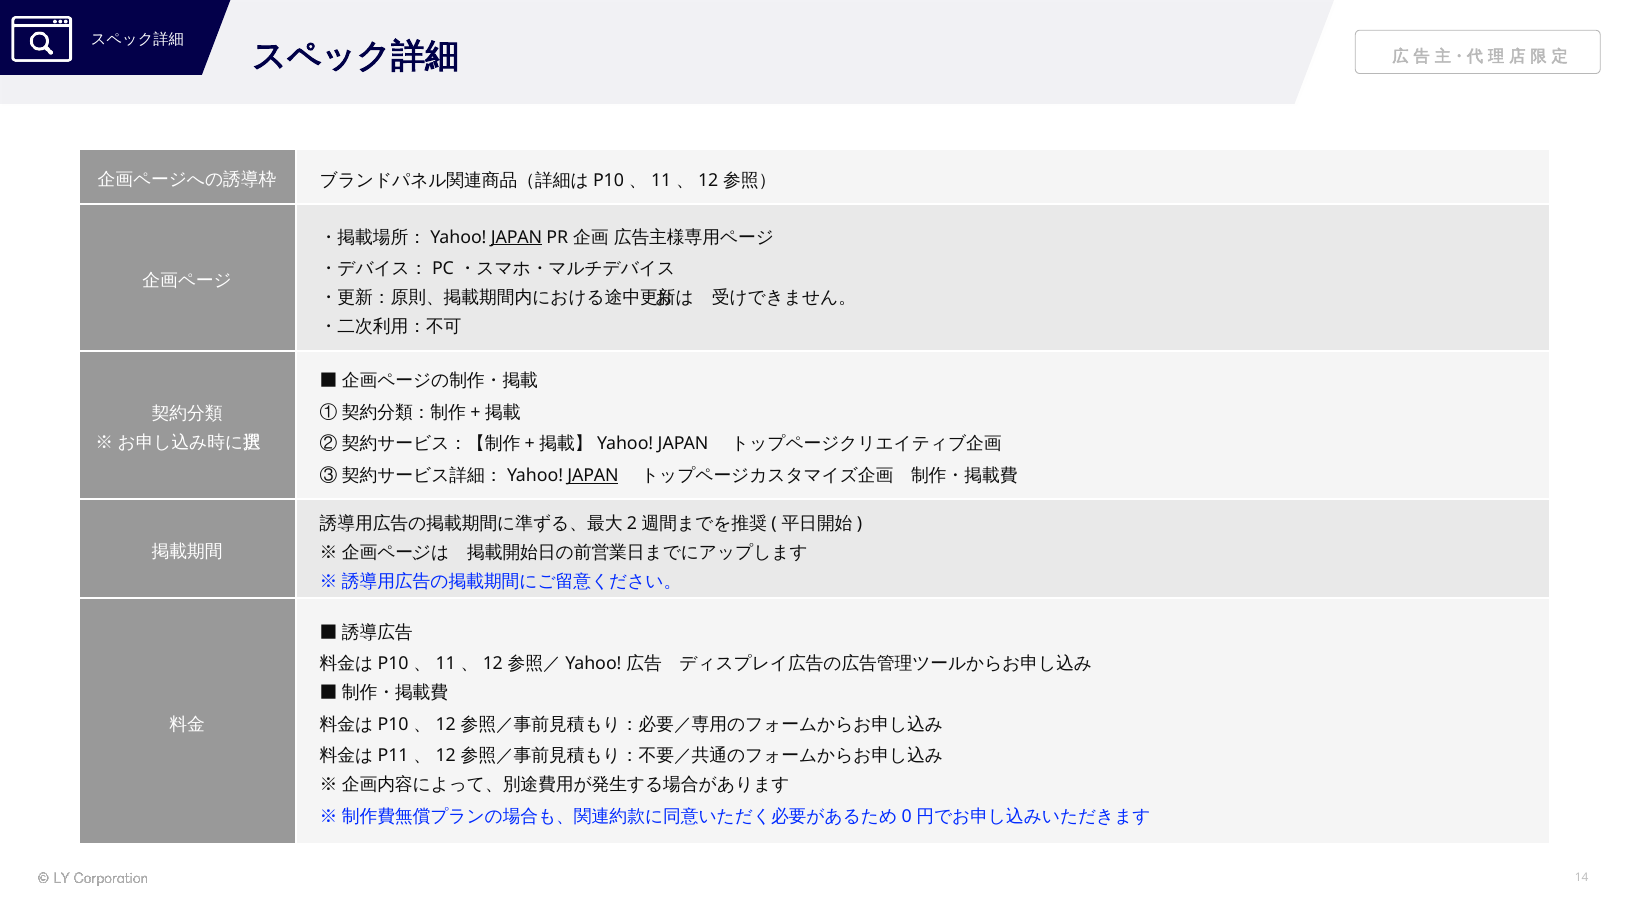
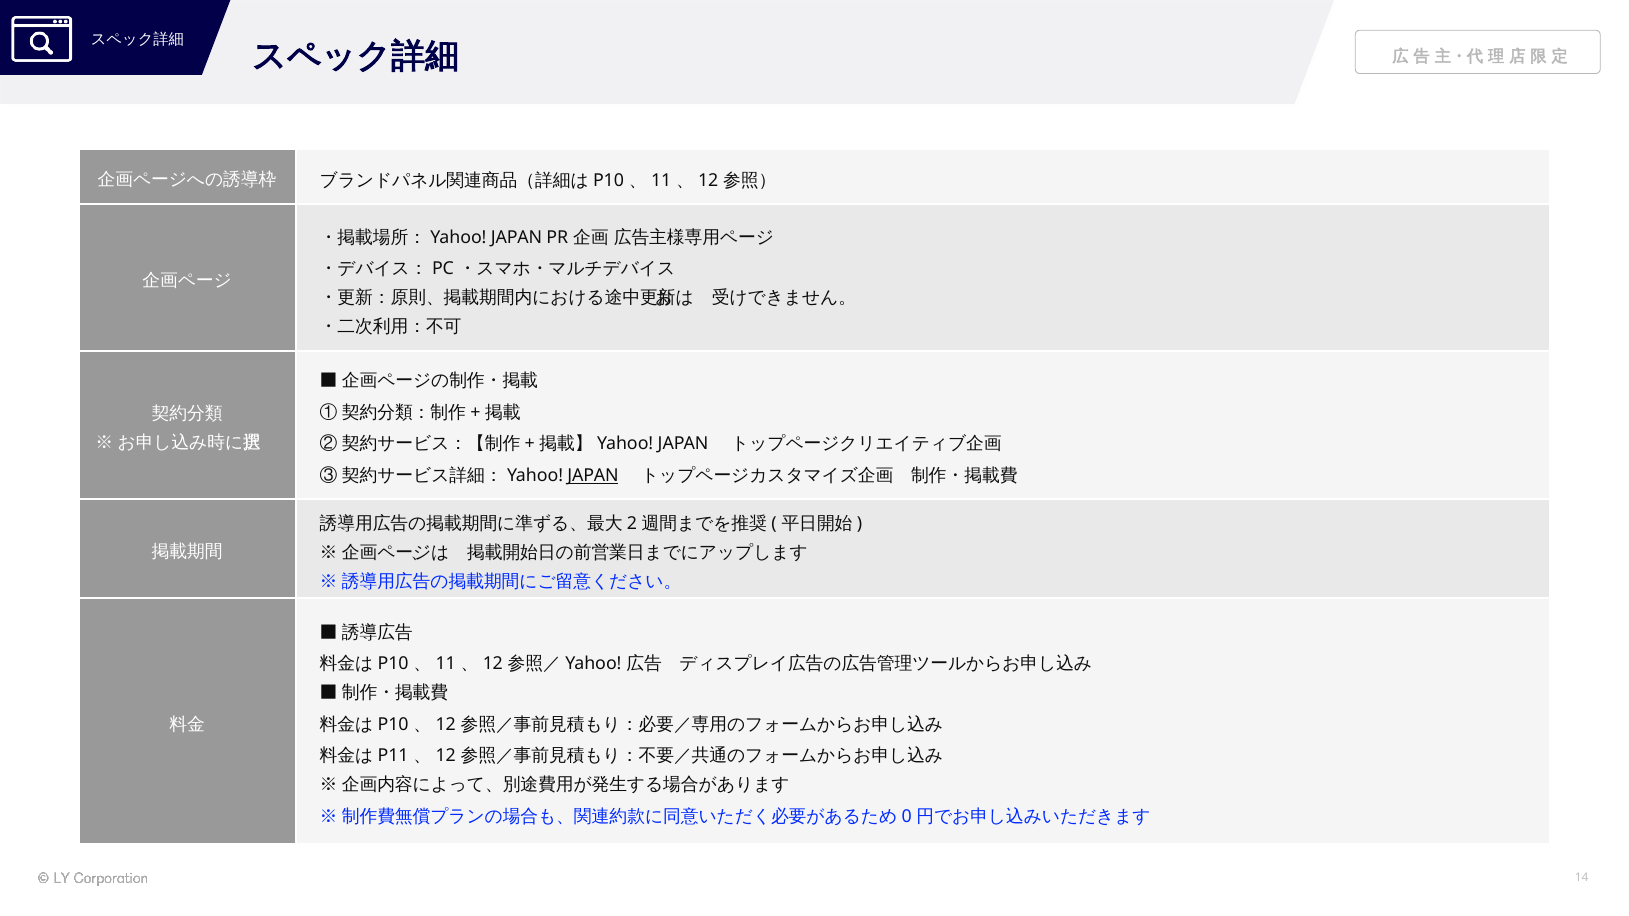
JAPAN at (517, 237) underline: present -> none
